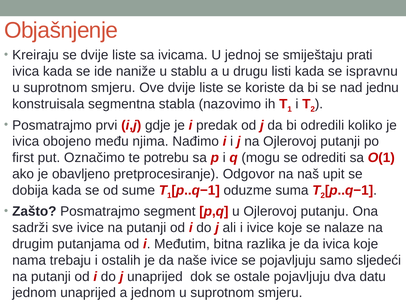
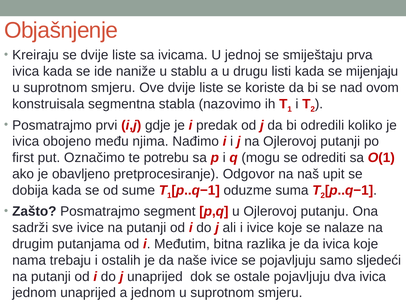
prati: prati -> prva
ispravnu: ispravnu -> mijenjaju
jednu: jednu -> ovom
dva datu: datu -> ivica
